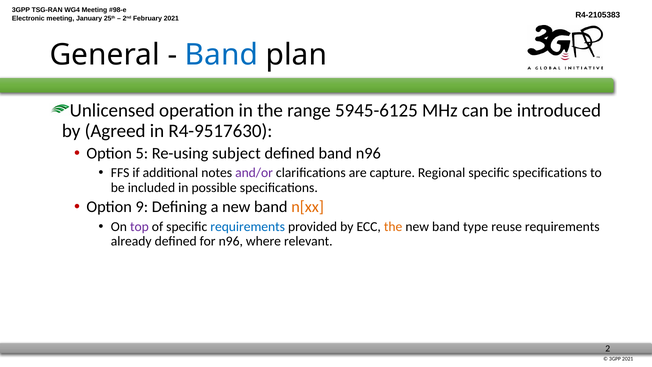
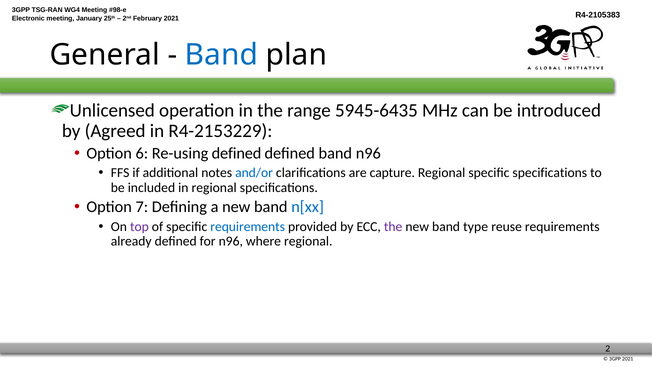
5945-6125: 5945-6125 -> 5945-6435
R4-9517630: R4-9517630 -> R4-2153229
5: 5 -> 6
Re-using subject: subject -> defined
and/or colour: purple -> blue
in possible: possible -> regional
9: 9 -> 7
n[xx colour: orange -> blue
the at (393, 226) colour: orange -> purple
where relevant: relevant -> regional
